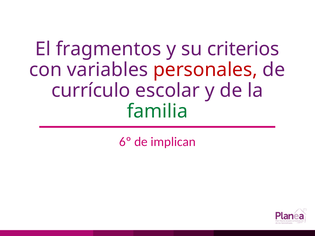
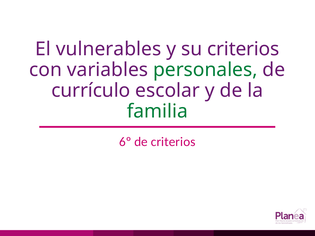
fragmentos: fragmentos -> vulnerables
personales colour: red -> green
de implican: implican -> criterios
